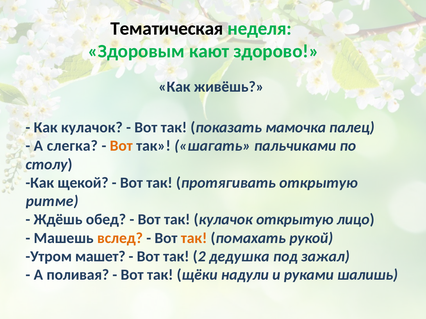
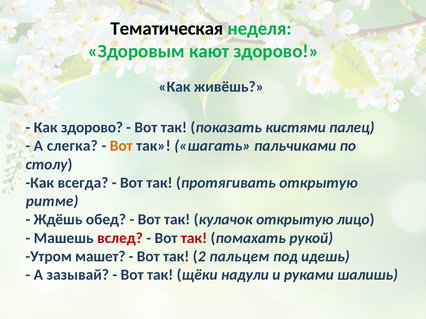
Как кулачок: кулачок -> здорово
мамочка: мамочка -> кистями
щекой: щекой -> всегда
вслед colour: orange -> red
так at (194, 238) colour: orange -> red
дедушка: дедушка -> пальцем
зажал: зажал -> идешь
поливая: поливая -> зазывай
